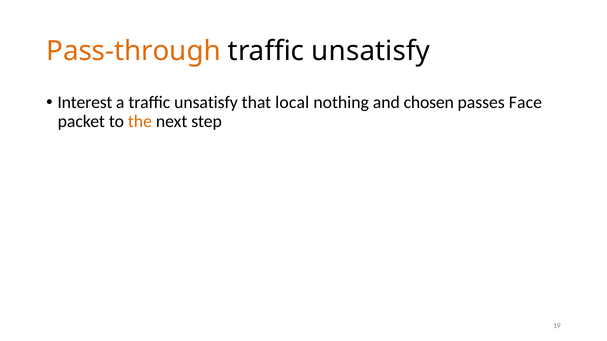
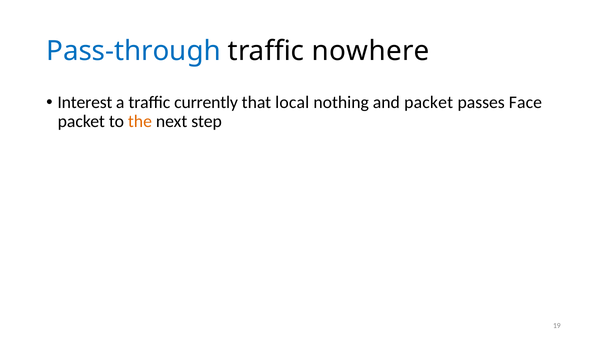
Pass-through colour: orange -> blue
unsatisfy at (371, 51): unsatisfy -> nowhere
a traffic unsatisfy: unsatisfy -> currently
and chosen: chosen -> packet
